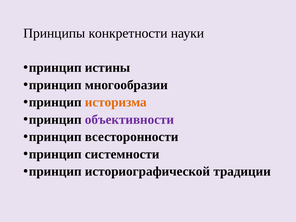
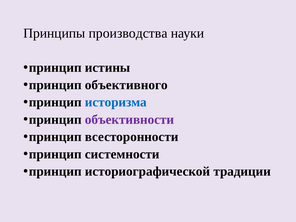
конкретности: конкретности -> производства
многообразии: многообразии -> объективного
историзма colour: orange -> blue
